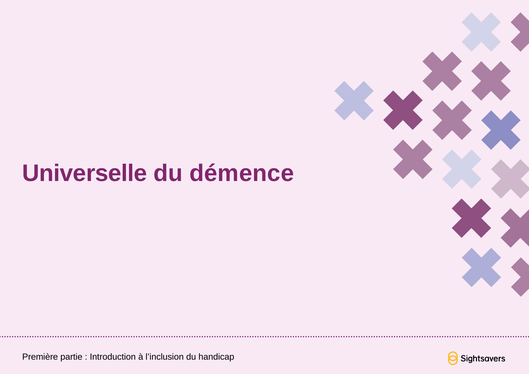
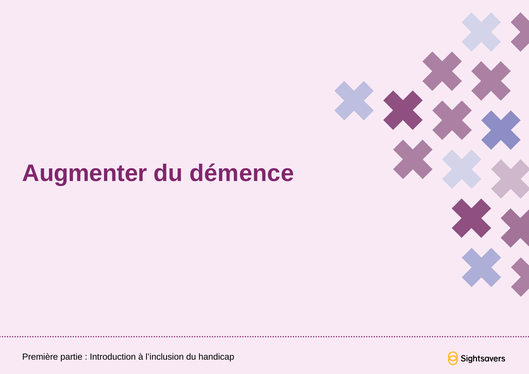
Universelle: Universelle -> Augmenter
